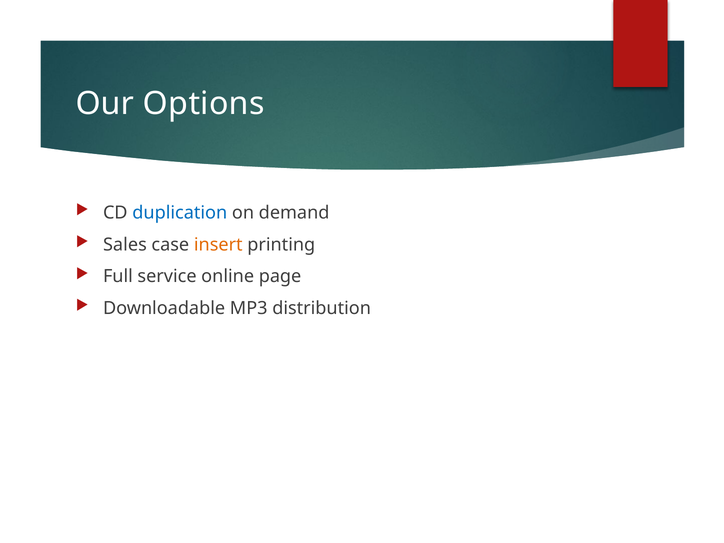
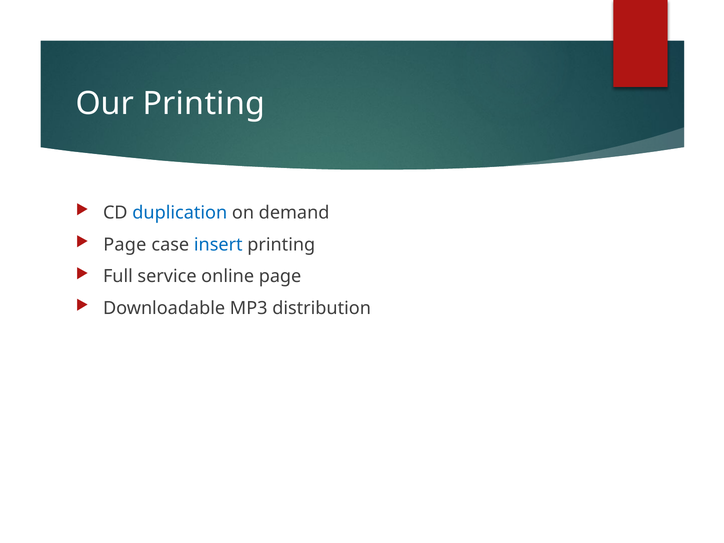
Our Options: Options -> Printing
Sales at (125, 245): Sales -> Page
insert colour: orange -> blue
